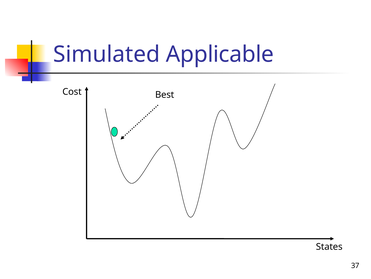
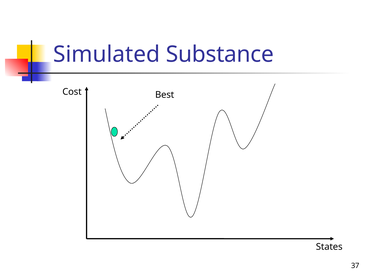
Applicable: Applicable -> Substance
